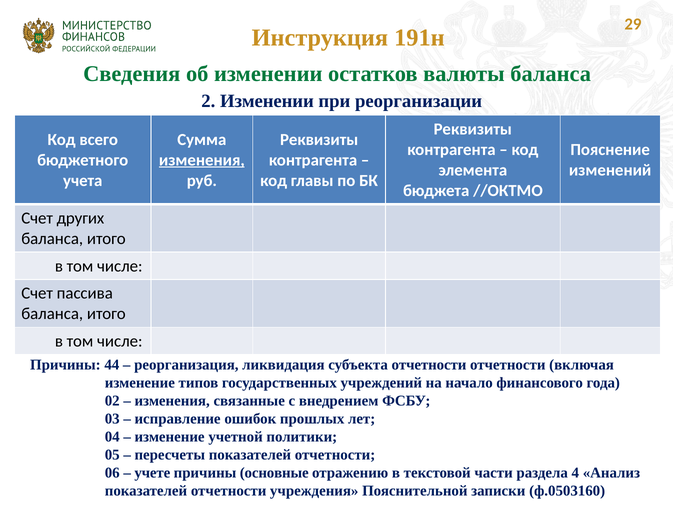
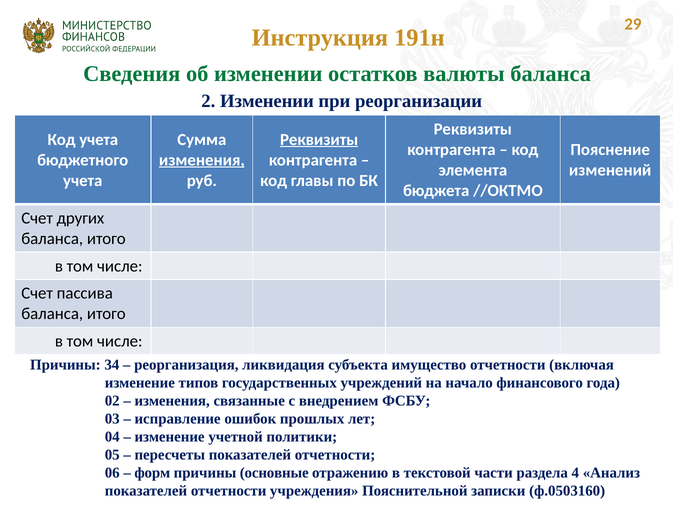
Код всего: всего -> учета
Реквизиты at (319, 139) underline: none -> present
44: 44 -> 34
субъекта отчетности: отчетности -> имущество
учете: учете -> форм
